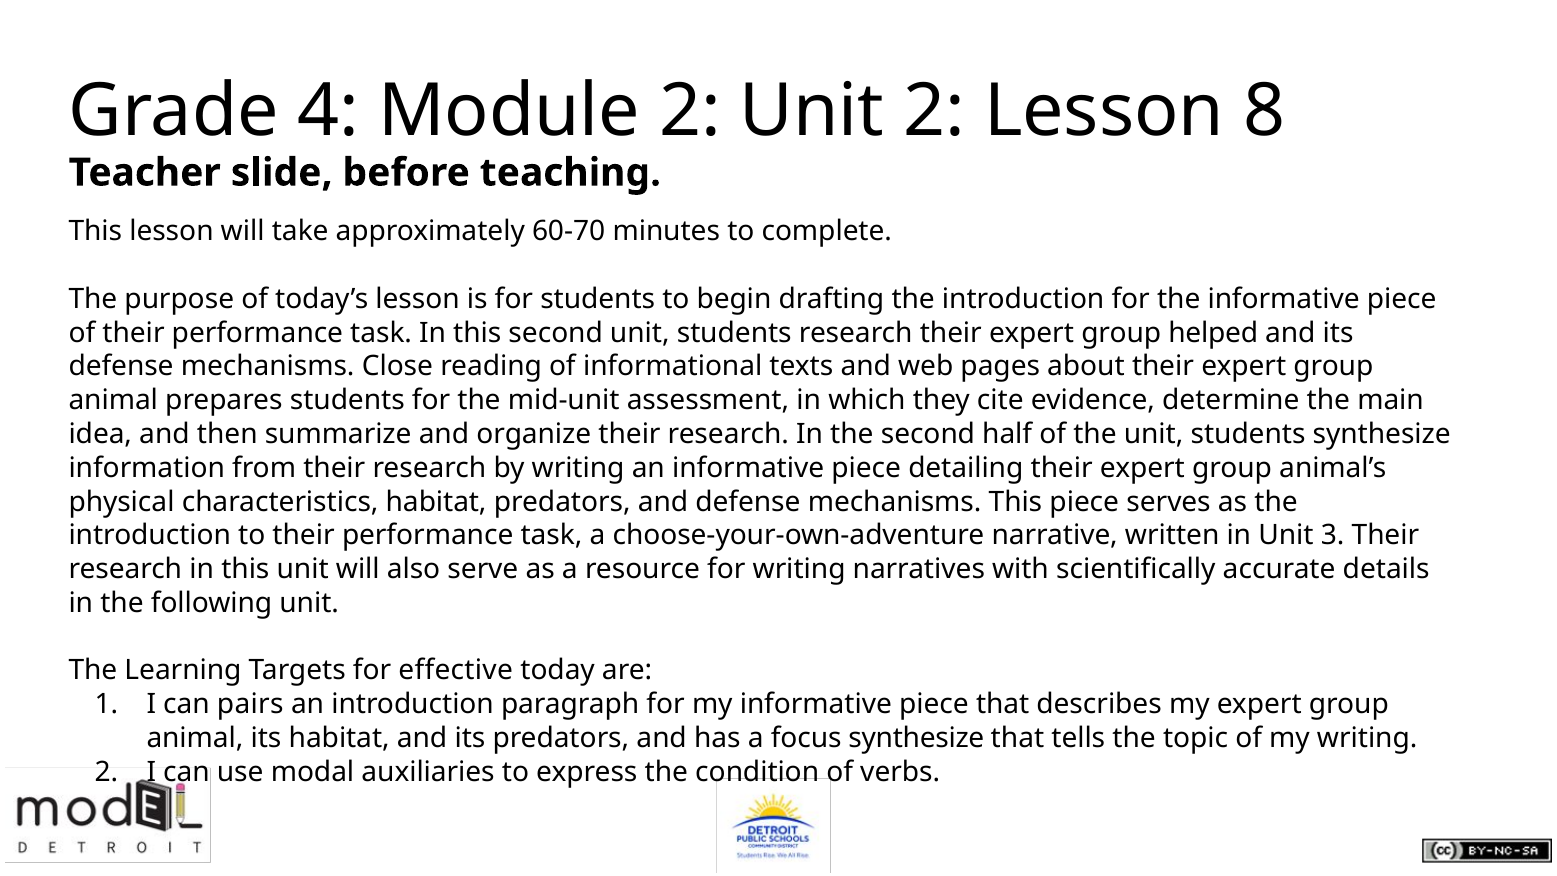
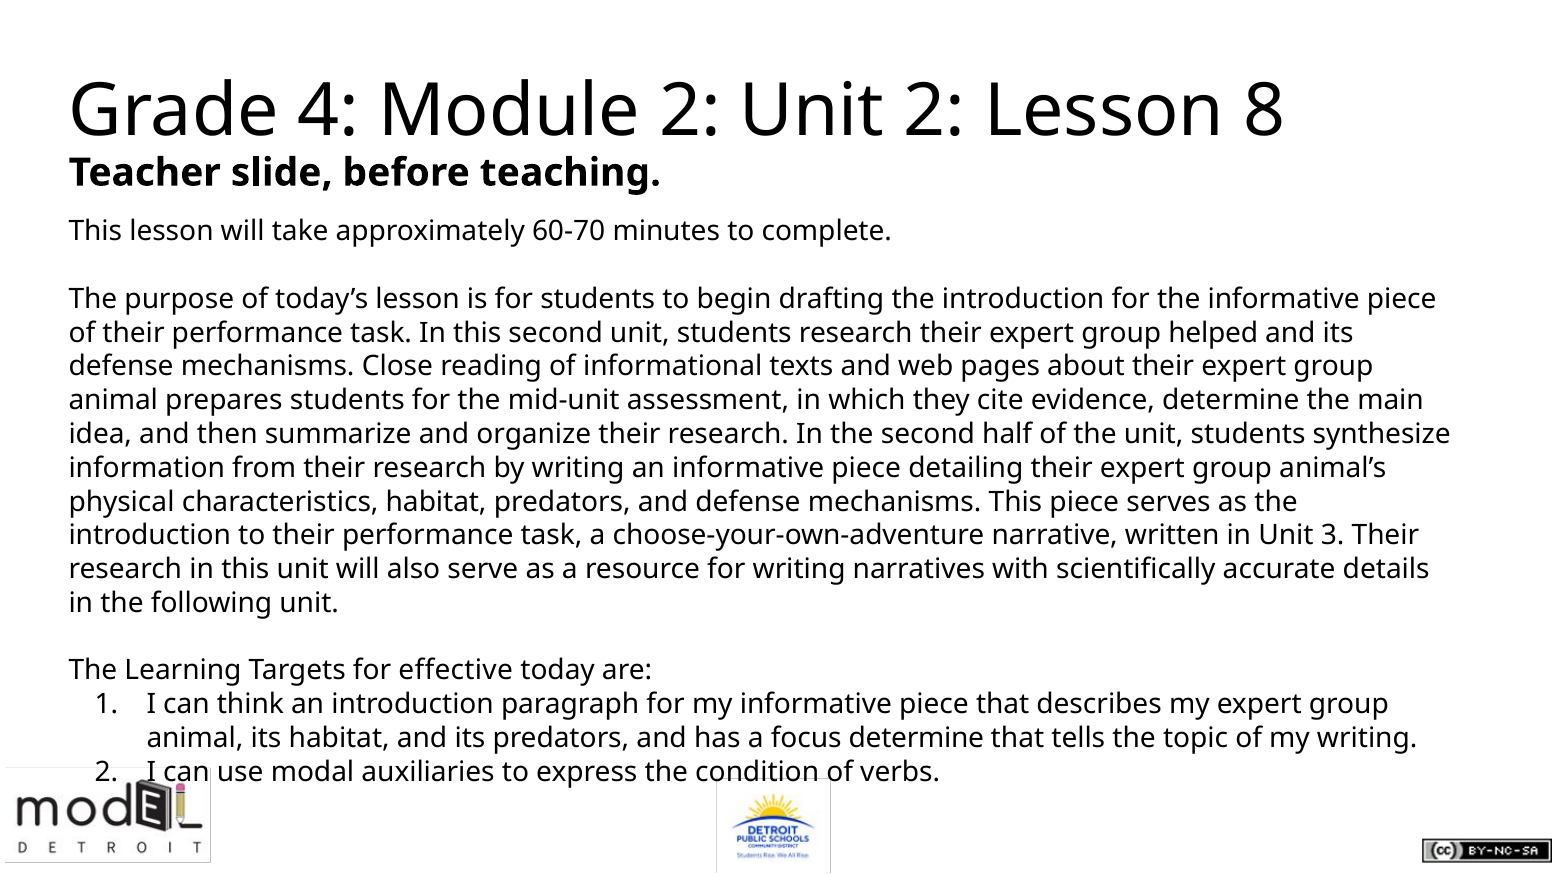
pairs: pairs -> think
focus synthesize: synthesize -> determine
